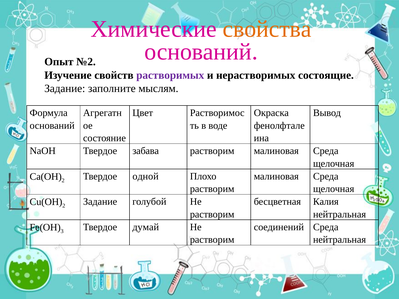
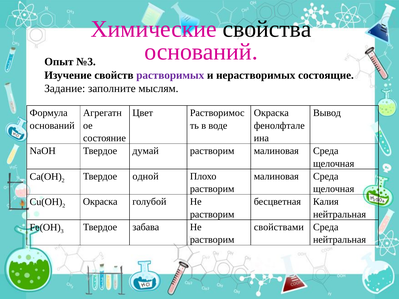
свойства colour: orange -> black
№2: №2 -> №3
забава: забава -> думай
Задание at (100, 202): Задание -> Окраска
соединений: соединений -> свойствами
думай: думай -> забава
